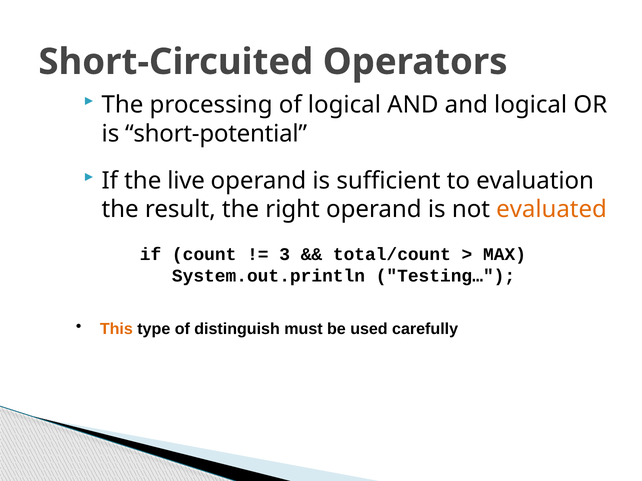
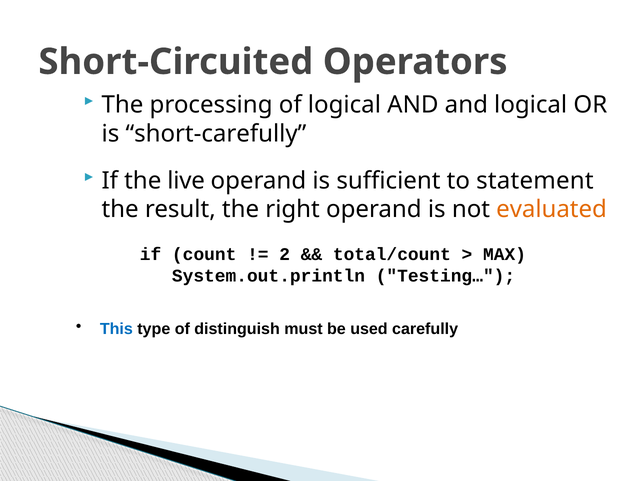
short-potential: short-potential -> short-carefully
evaluation: evaluation -> statement
3: 3 -> 2
This colour: orange -> blue
